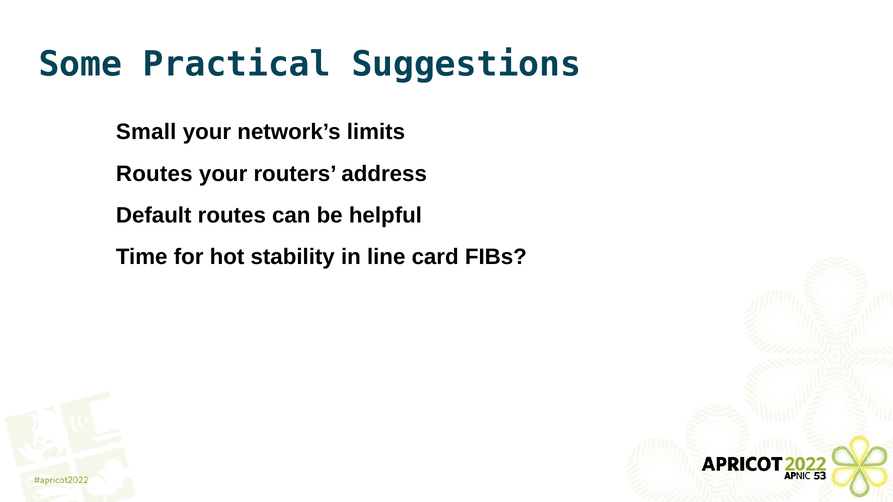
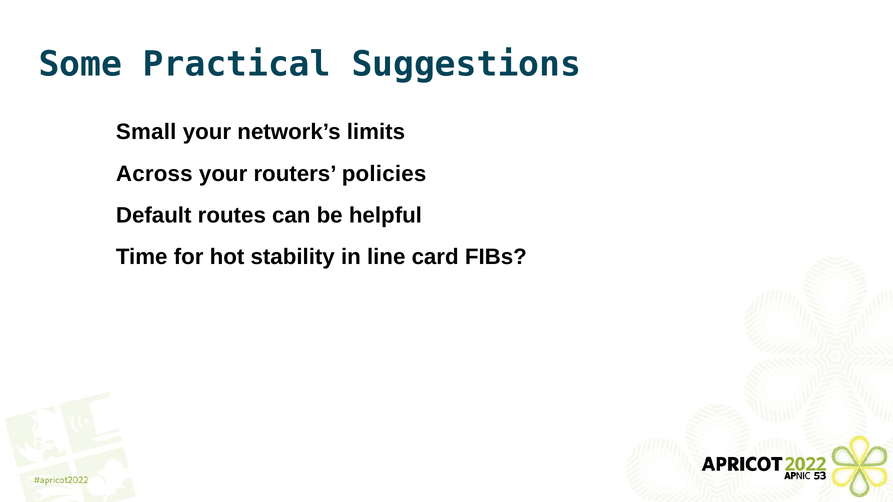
Routes at (154, 174): Routes -> Across
address: address -> policies
